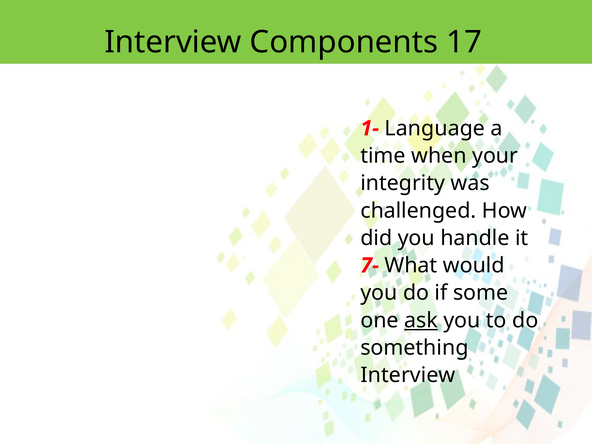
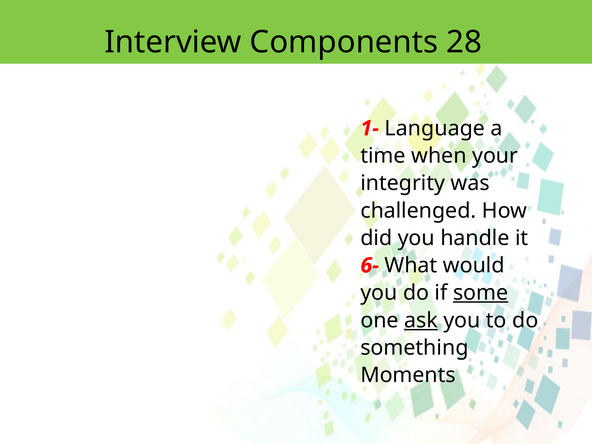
17: 17 -> 28
7-: 7- -> 6-
some underline: none -> present
Interview at (408, 375): Interview -> Moments
